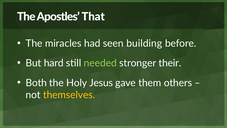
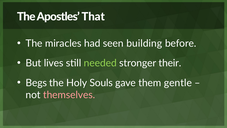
hard: hard -> lives
Both: Both -> Begs
Jesus: Jesus -> Souls
others: others -> gentle
themselves colour: yellow -> pink
